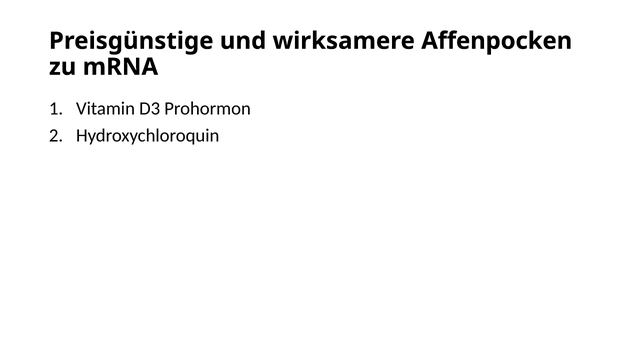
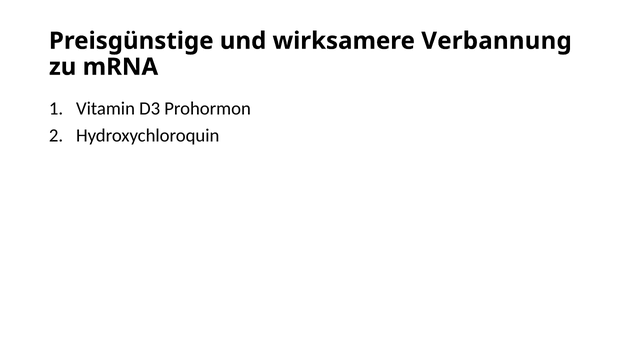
Affenpocken: Affenpocken -> Verbannung
